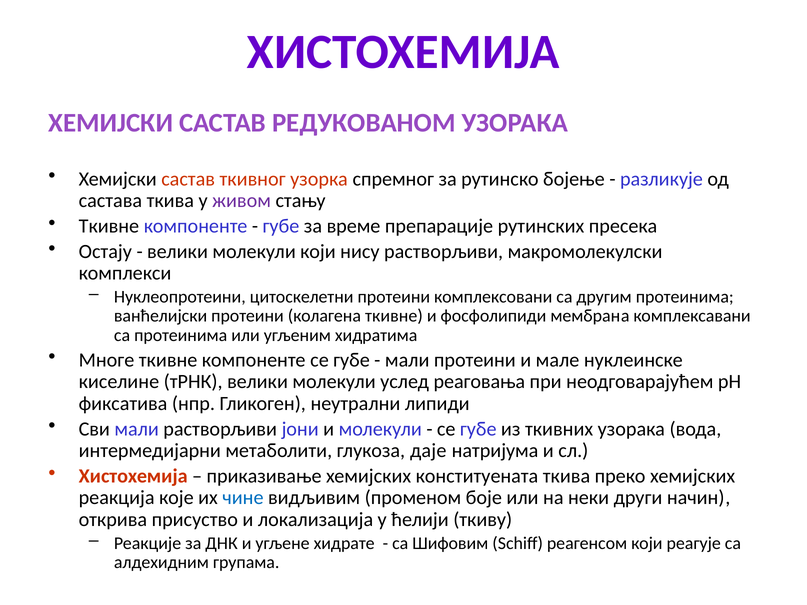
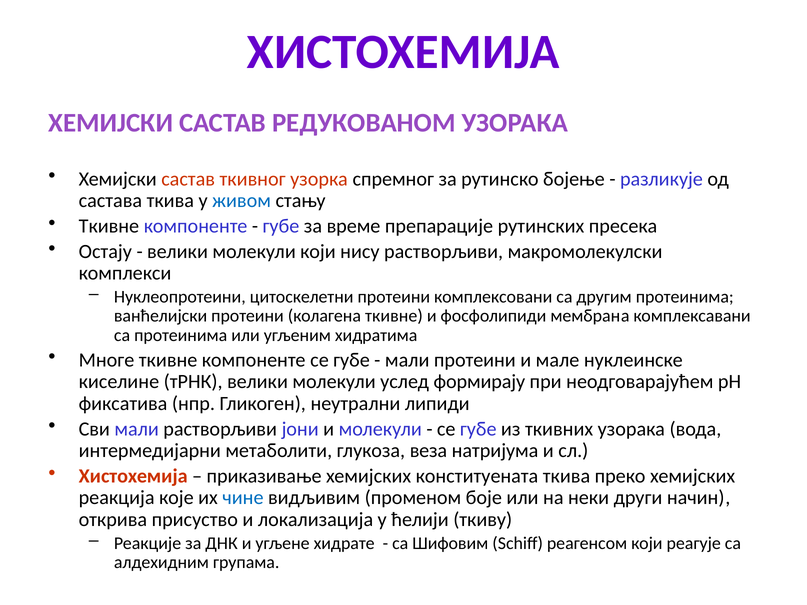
живом colour: purple -> blue
реаговања: реаговања -> формирају
даје: даје -> веза
